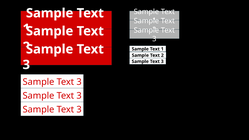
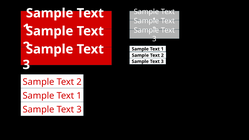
3 at (79, 82): 3 -> 2
3 at (79, 96): 3 -> 1
